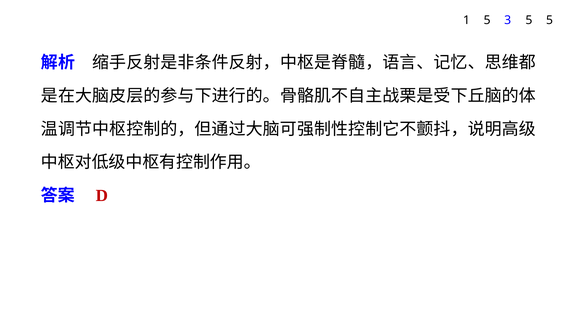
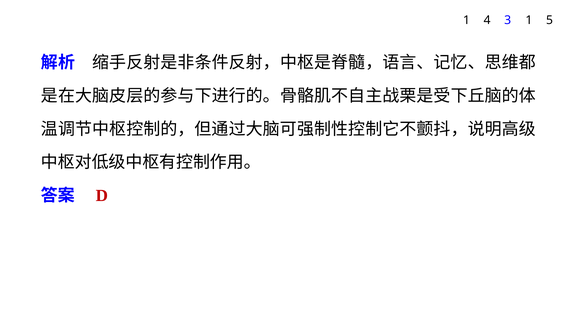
1 5: 5 -> 4
3 5: 5 -> 1
